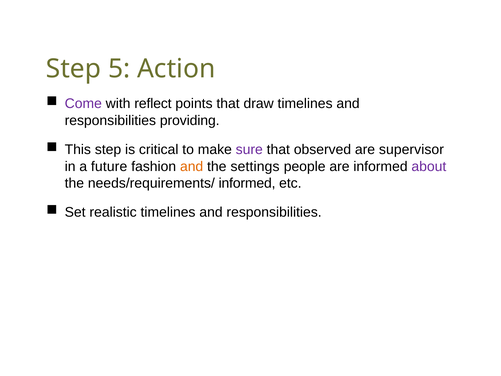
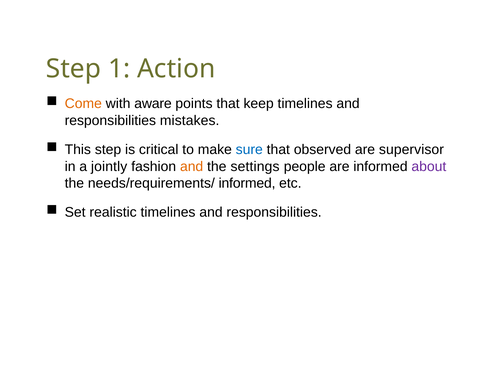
5: 5 -> 1
Come colour: purple -> orange
reflect: reflect -> aware
draw: draw -> keep
providing: providing -> mistakes
sure colour: purple -> blue
future: future -> jointly
